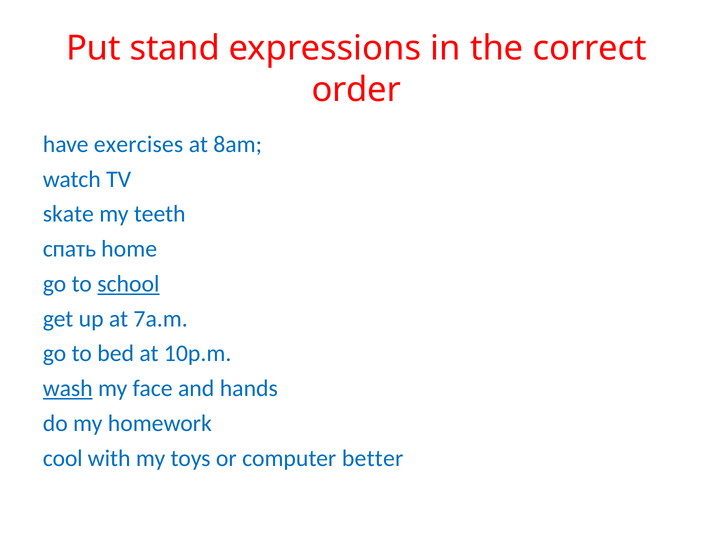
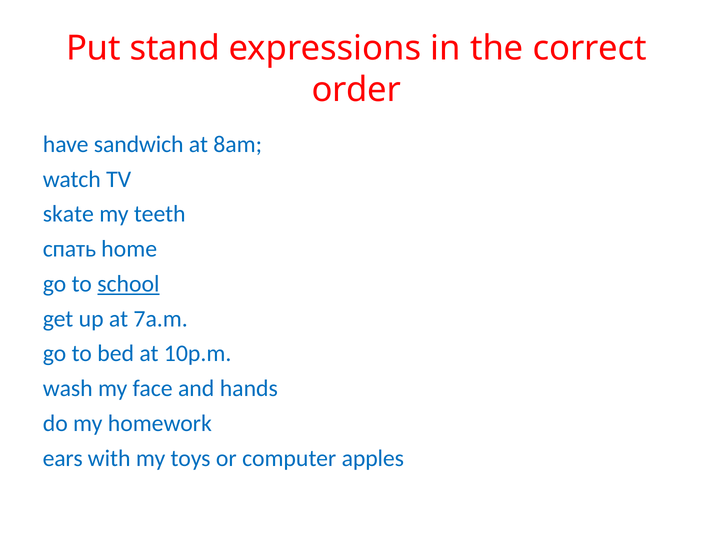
exercises: exercises -> sandwich
wash underline: present -> none
cool: cool -> ears
better: better -> apples
